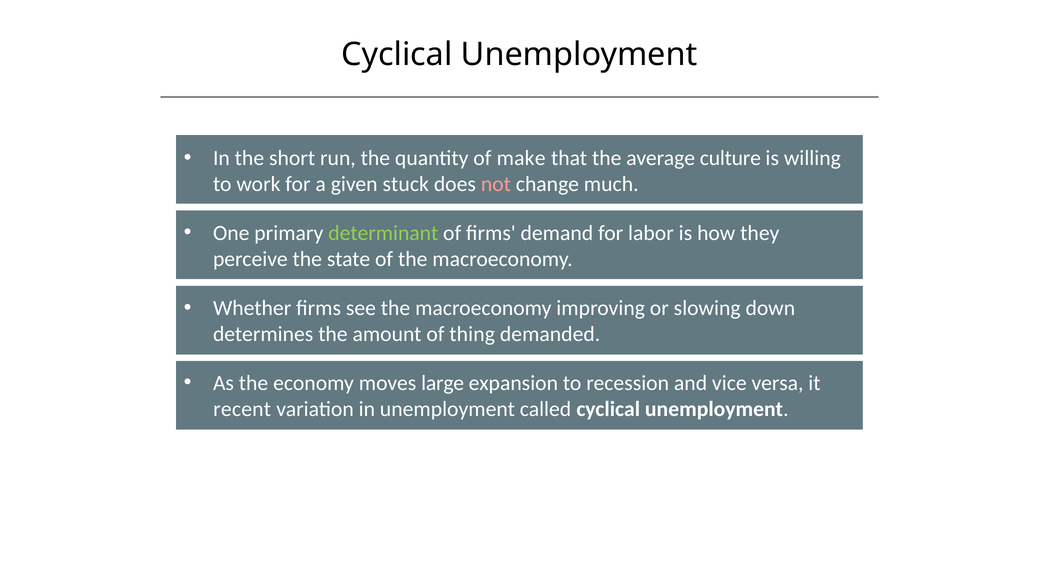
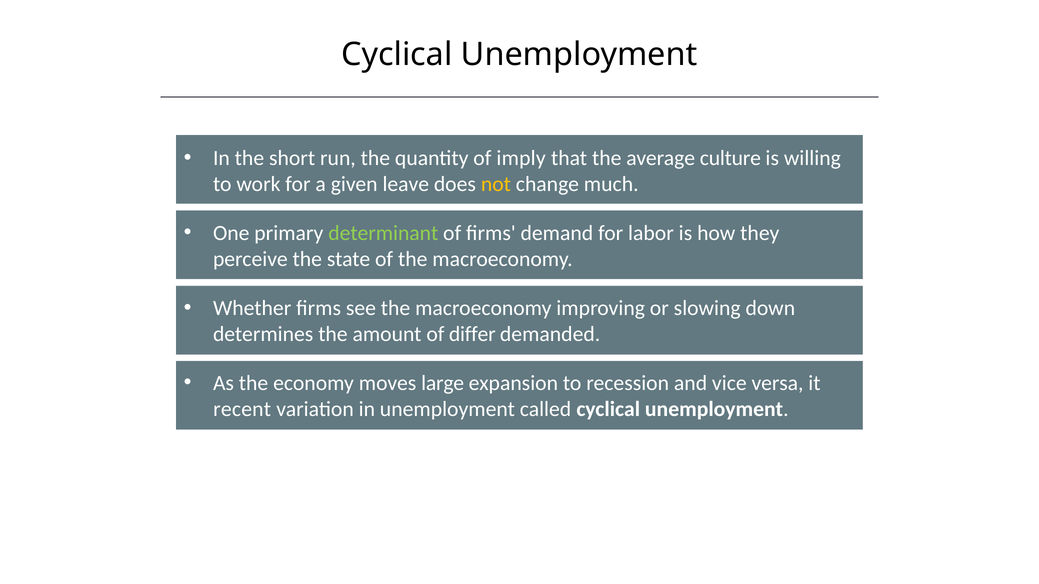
make: make -> imply
stuck: stuck -> leave
not colour: pink -> yellow
thing: thing -> differ
